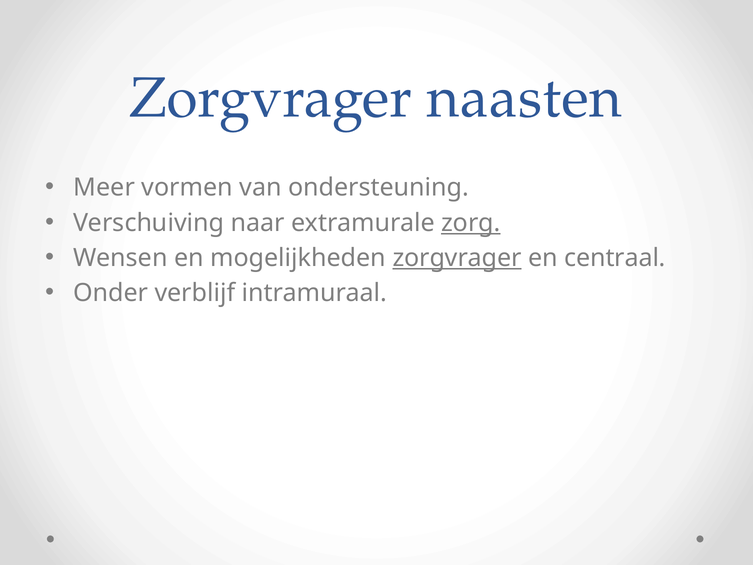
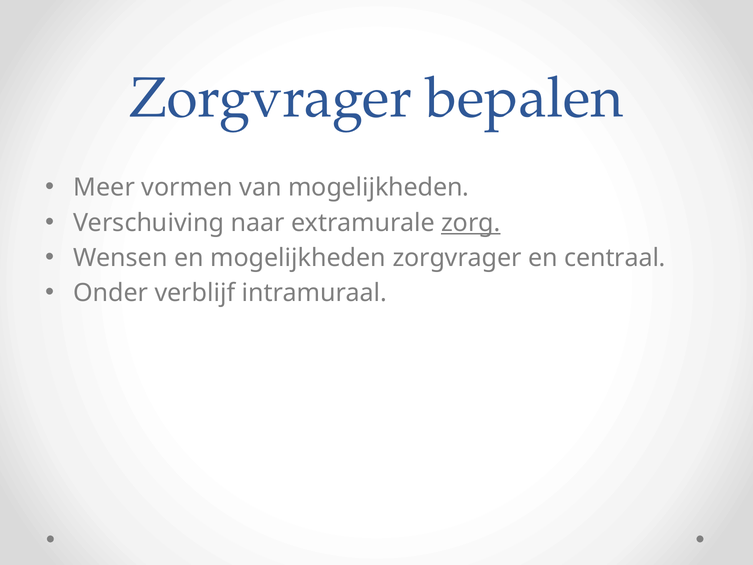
naasten: naasten -> bepalen
van ondersteuning: ondersteuning -> mogelijkheden
zorgvrager at (457, 258) underline: present -> none
